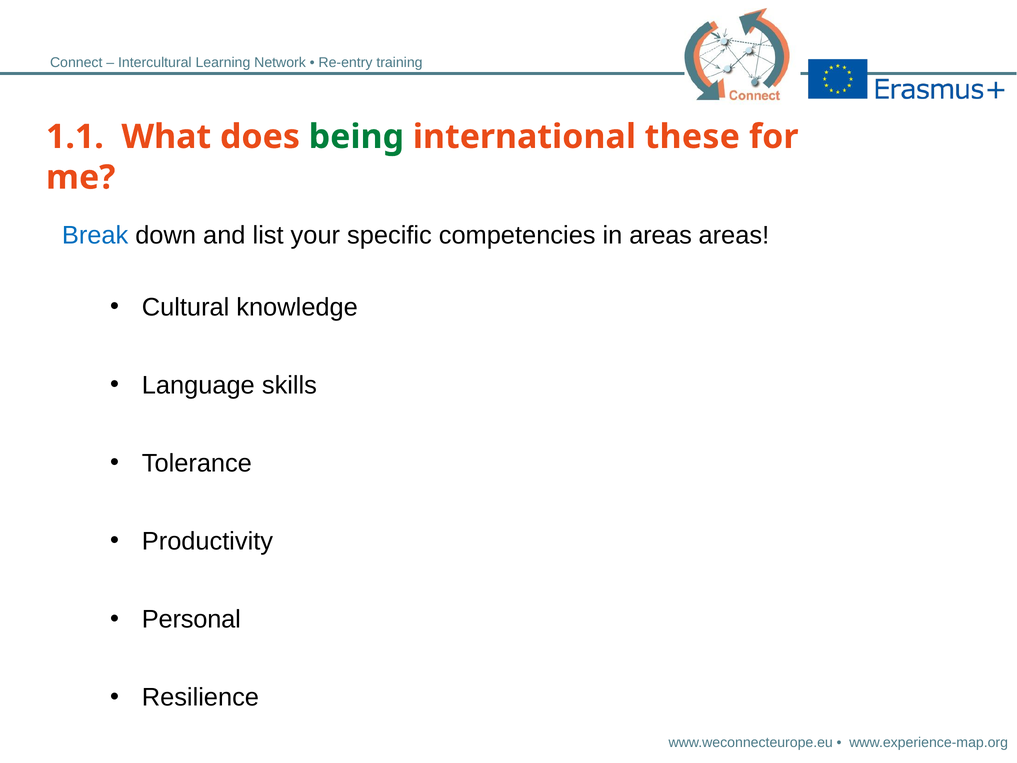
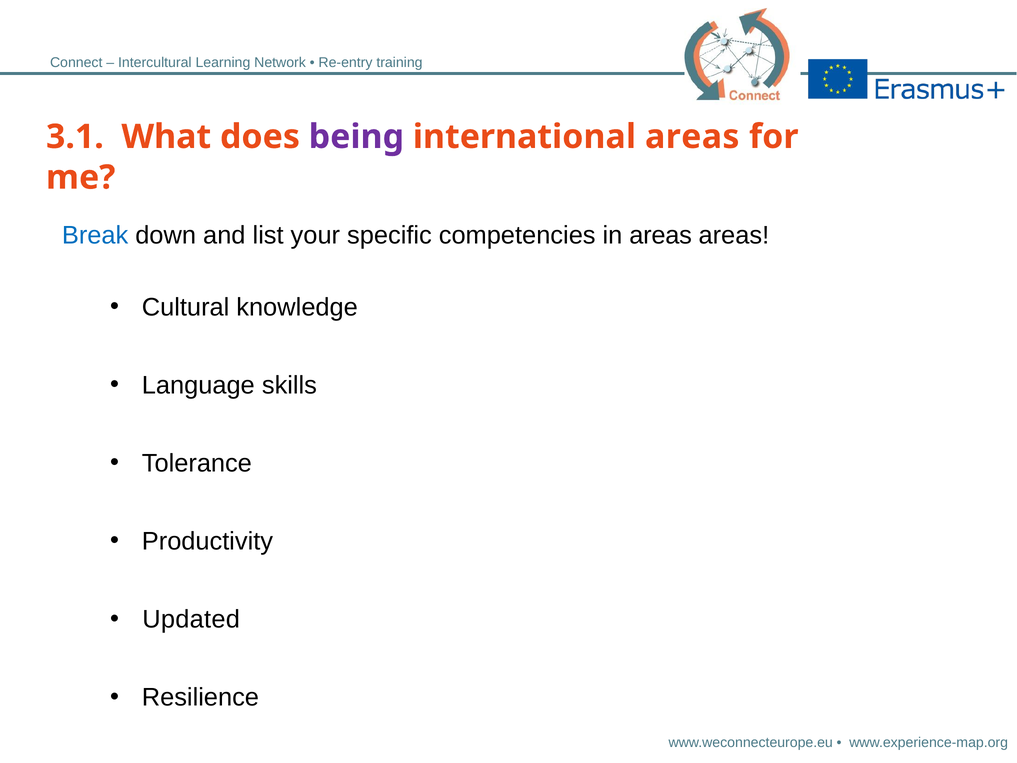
1.1: 1.1 -> 3.1
being colour: green -> purple
international these: these -> areas
Personal: Personal -> Updated
